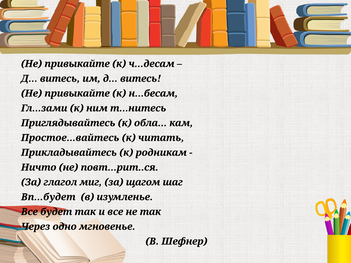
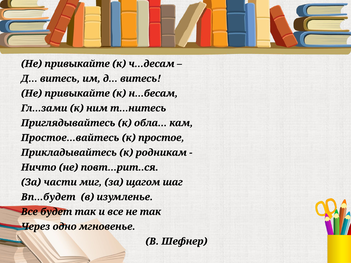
читать: читать -> простое
глагол: глагол -> части
